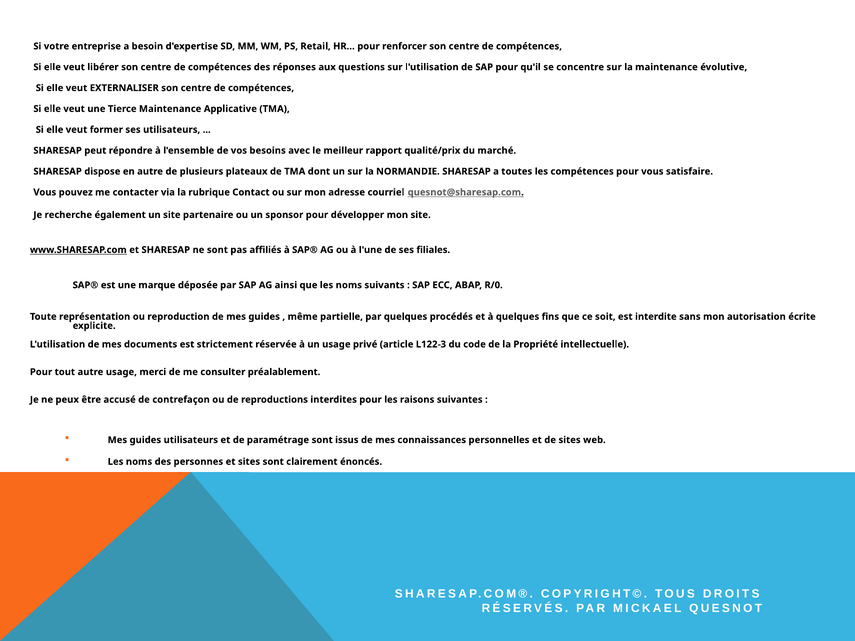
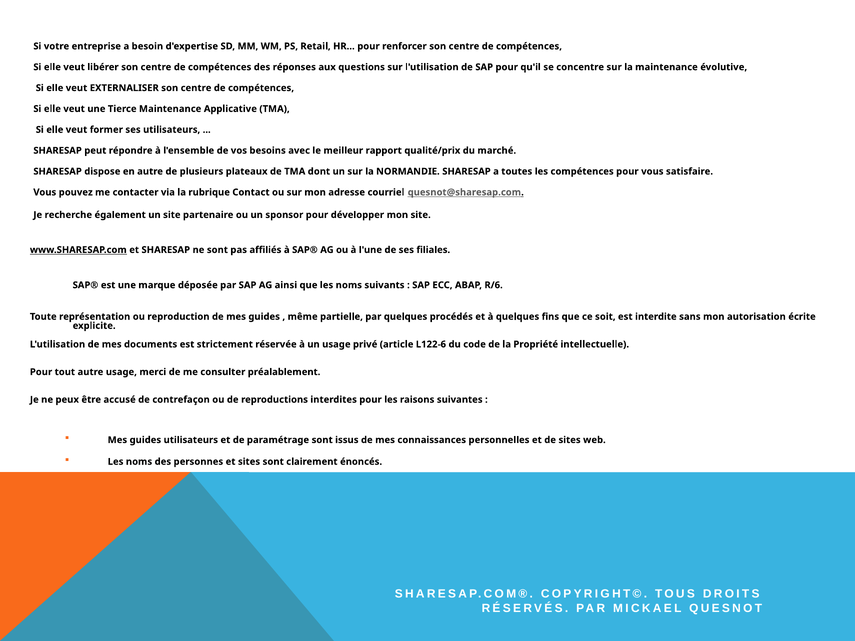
R/0: R/0 -> R/6
L122-3: L122-3 -> L122-6
